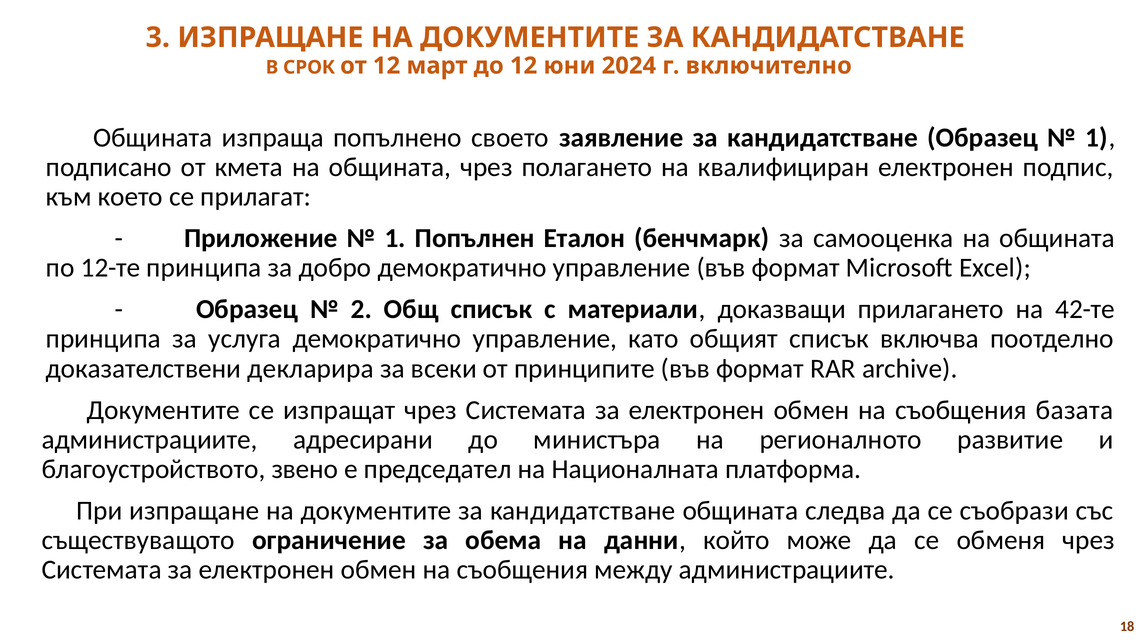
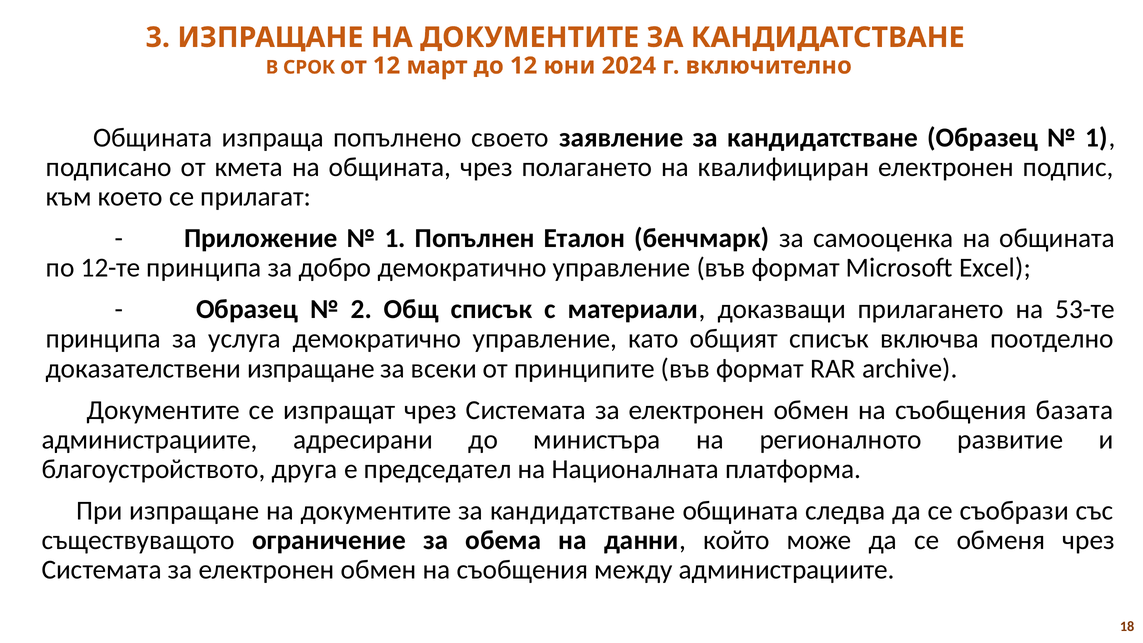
42-те: 42-те -> 53-те
доказателствени декларира: декларира -> изпращане
звено: звено -> друга
